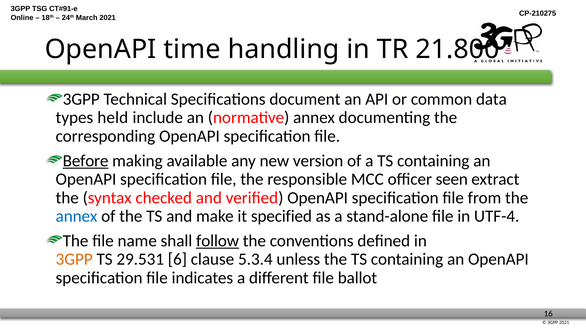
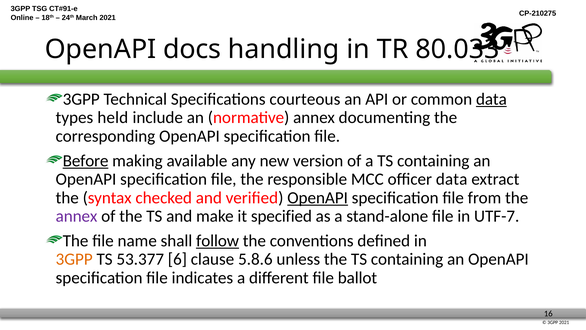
time: time -> docs
21.800: 21.800 -> 80.033
document: document -> courteous
data at (491, 99) underline: none -> present
officer seen: seen -> data
OpenAPI at (318, 197) underline: none -> present
annex at (77, 216) colour: blue -> purple
UTF-4: UTF-4 -> UTF-7
29.531: 29.531 -> 53.377
5.3.4: 5.3.4 -> 5.8.6
